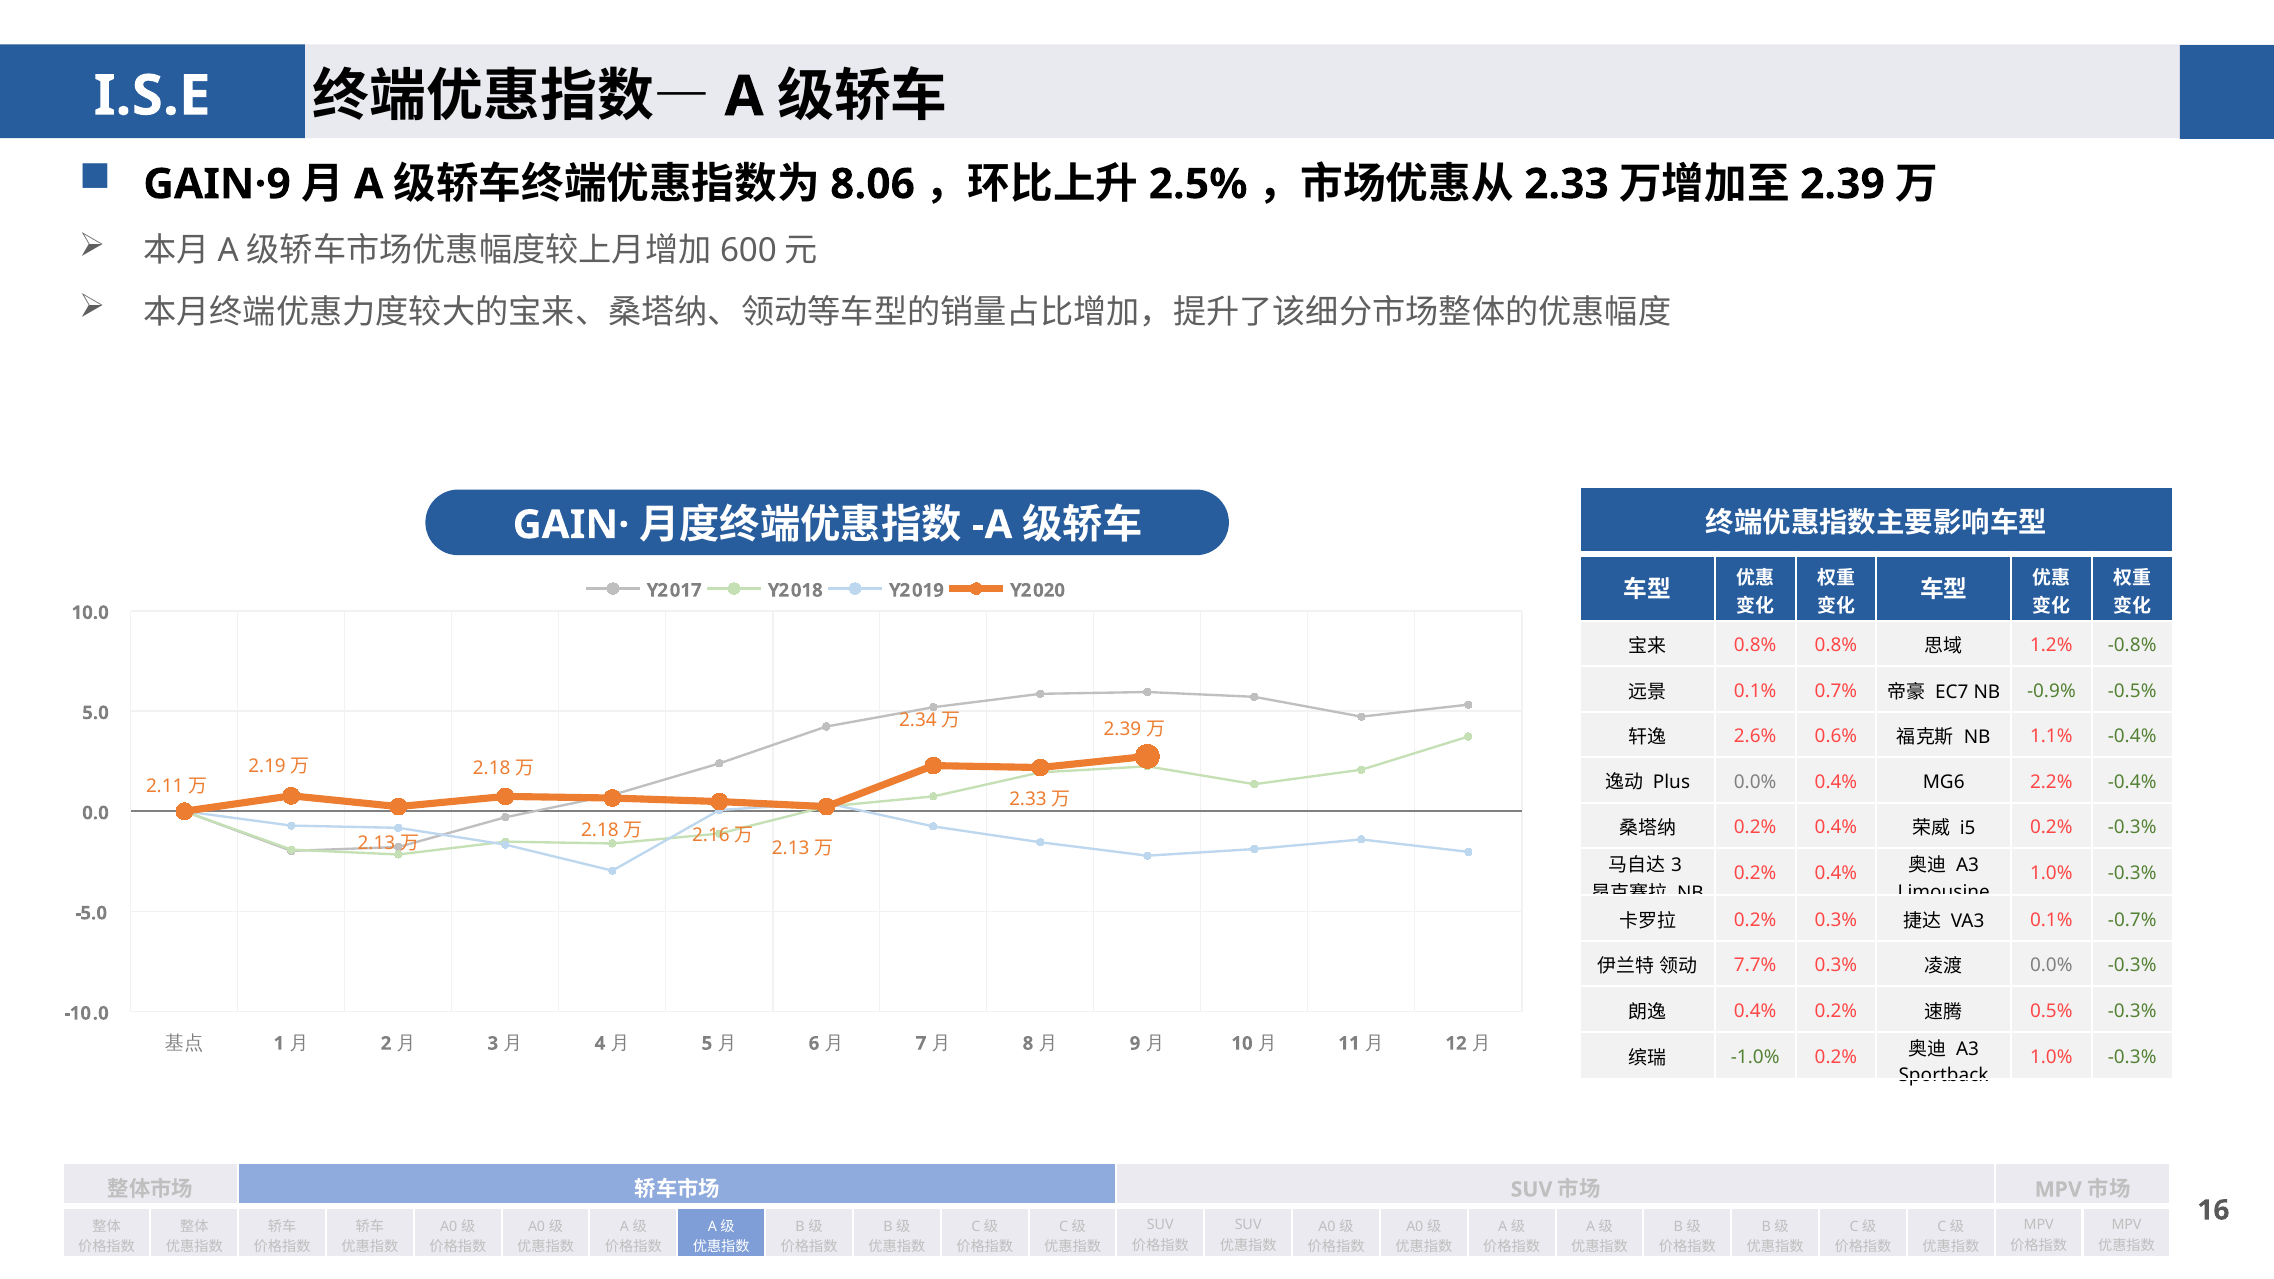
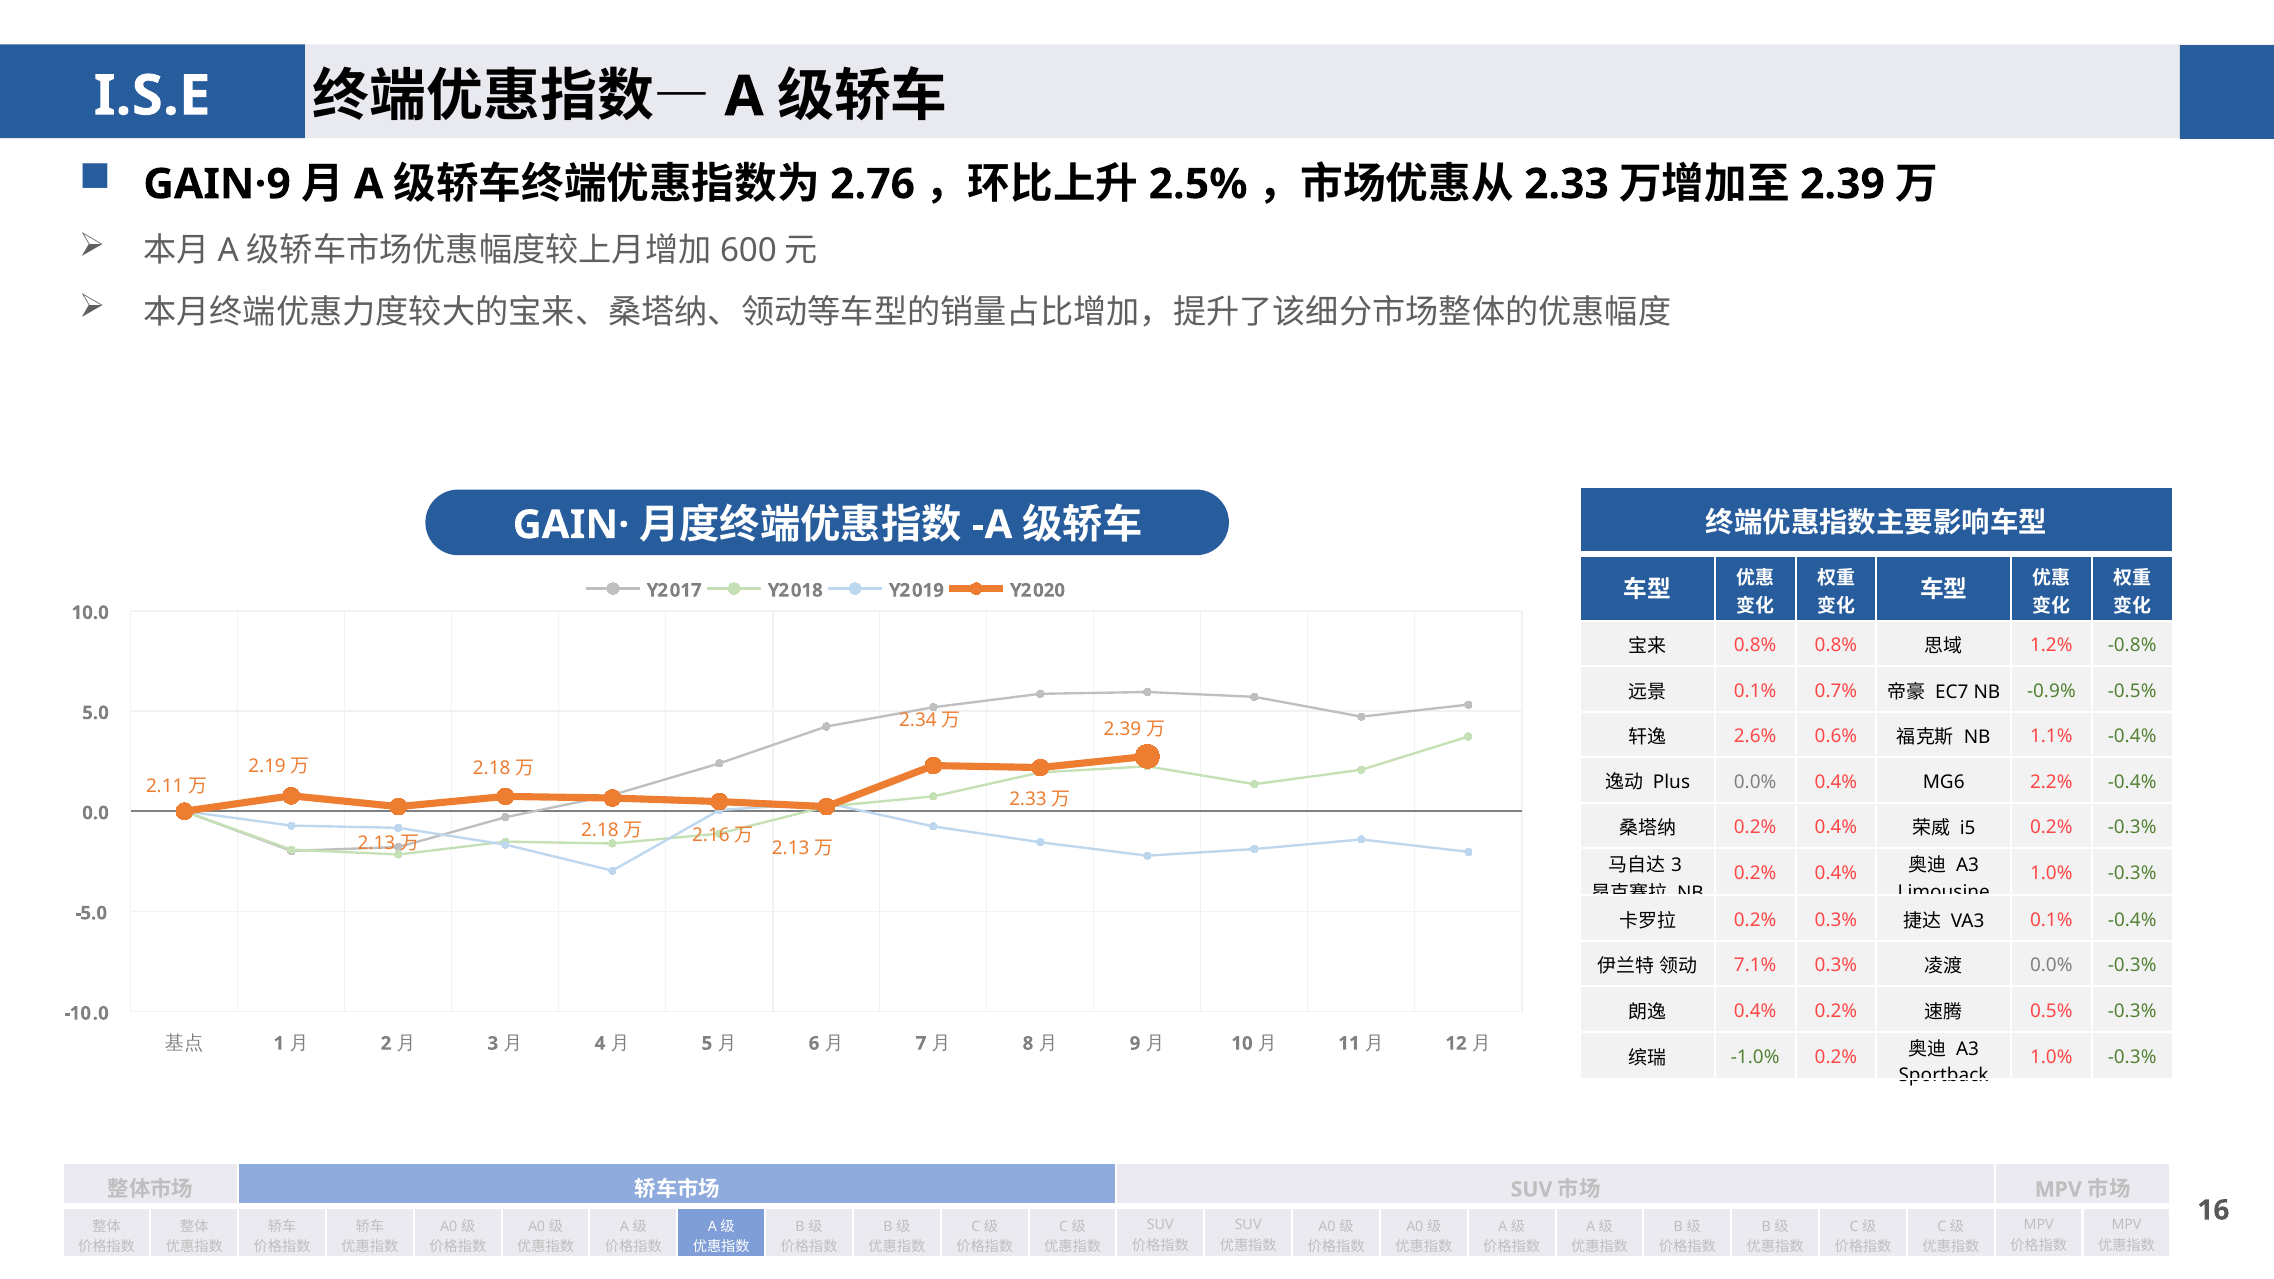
8.06: 8.06 -> 2.76
0.1% -0.7%: -0.7% -> -0.4%
7.7%: 7.7% -> 7.1%
